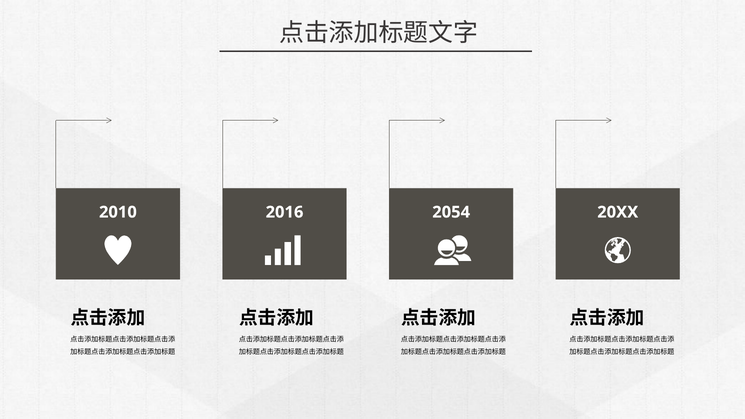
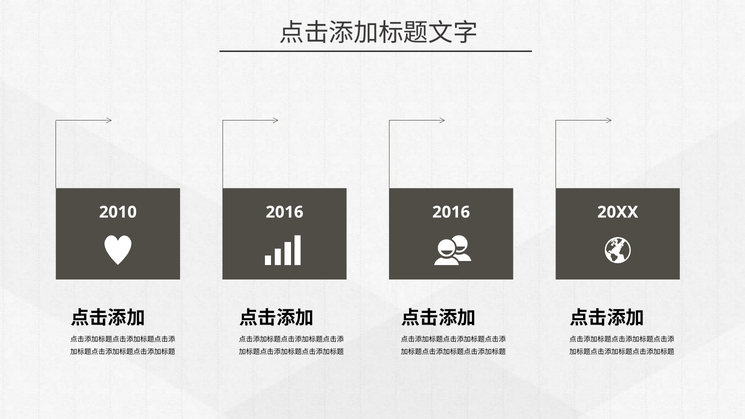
2054 at (451, 212): 2054 -> 2016
